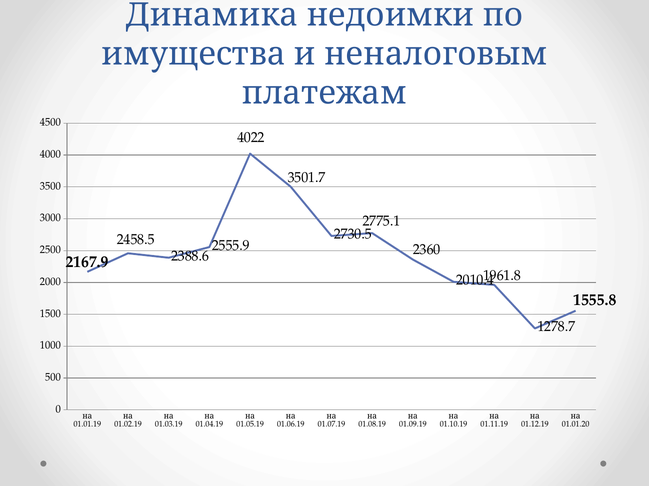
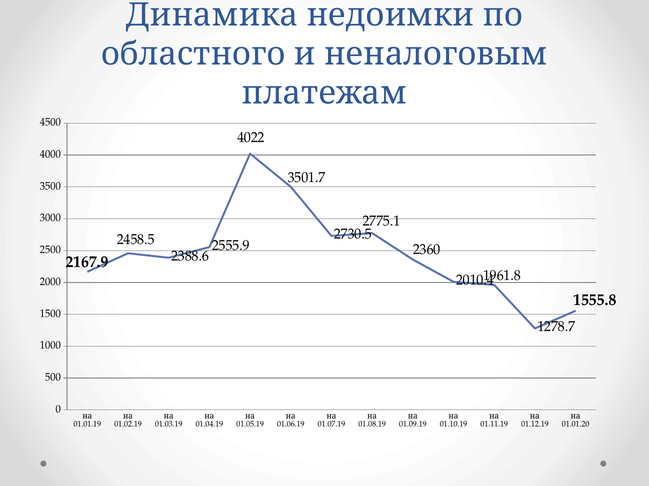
имущества: имущества -> областного
